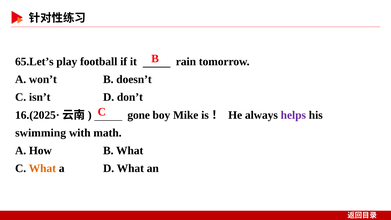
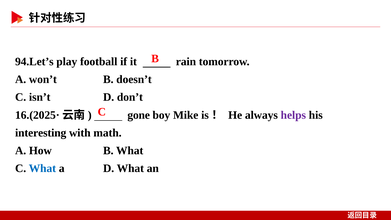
65.Let’s: 65.Let’s -> 94.Let’s
swimming: swimming -> interesting
What at (42, 168) colour: orange -> blue
